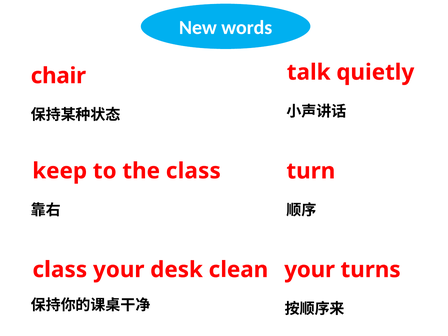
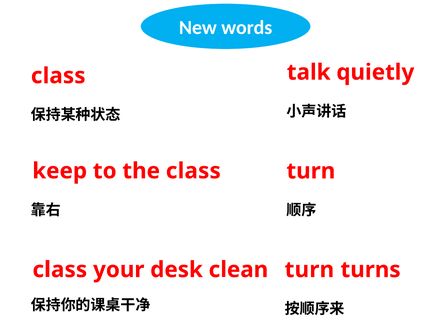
chair at (58, 76): chair -> class
your at (310, 270): your -> turn
